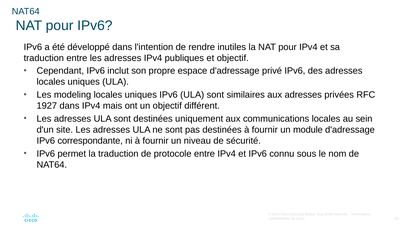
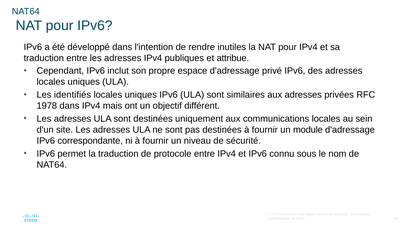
et objectif: objectif -> attribue
modeling: modeling -> identifiés
1927: 1927 -> 1978
